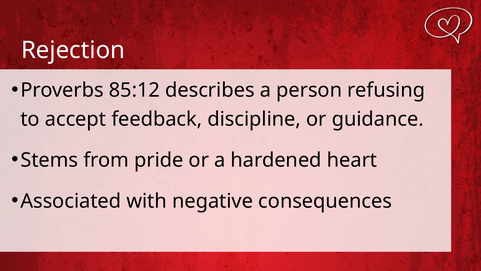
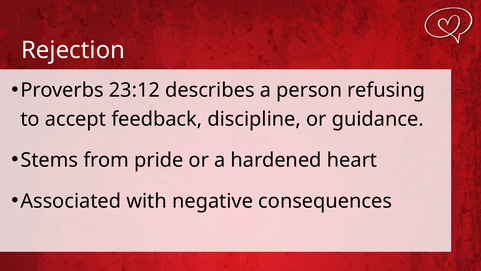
85:12: 85:12 -> 23:12
